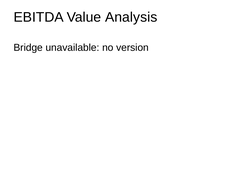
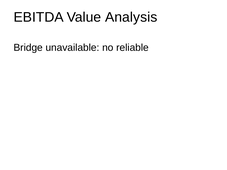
version: version -> reliable
